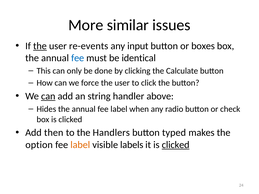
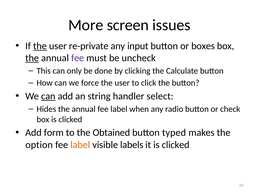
similar: similar -> screen
re-events: re-events -> re-private
the at (32, 58) underline: none -> present
fee at (78, 58) colour: blue -> purple
identical: identical -> uncheck
above: above -> select
then: then -> form
Handlers: Handlers -> Obtained
clicked at (176, 145) underline: present -> none
